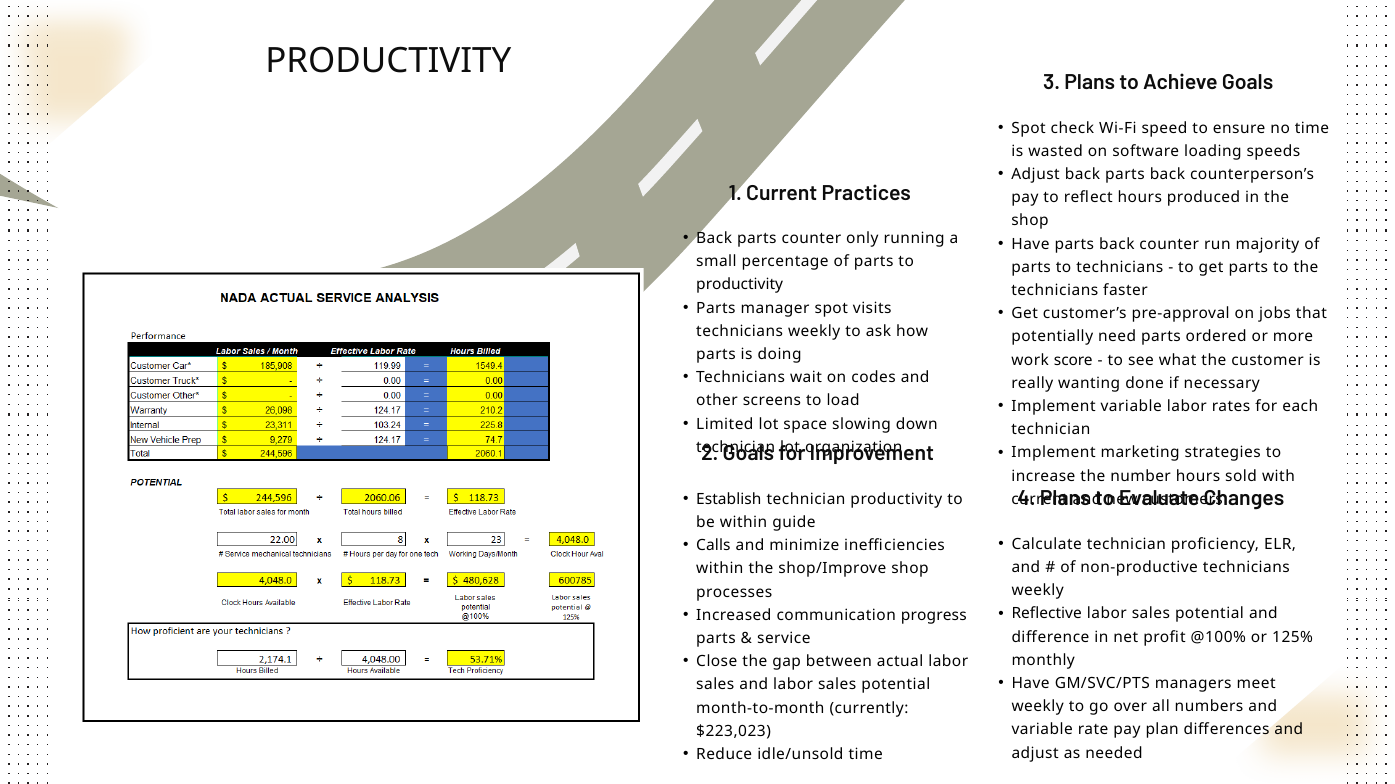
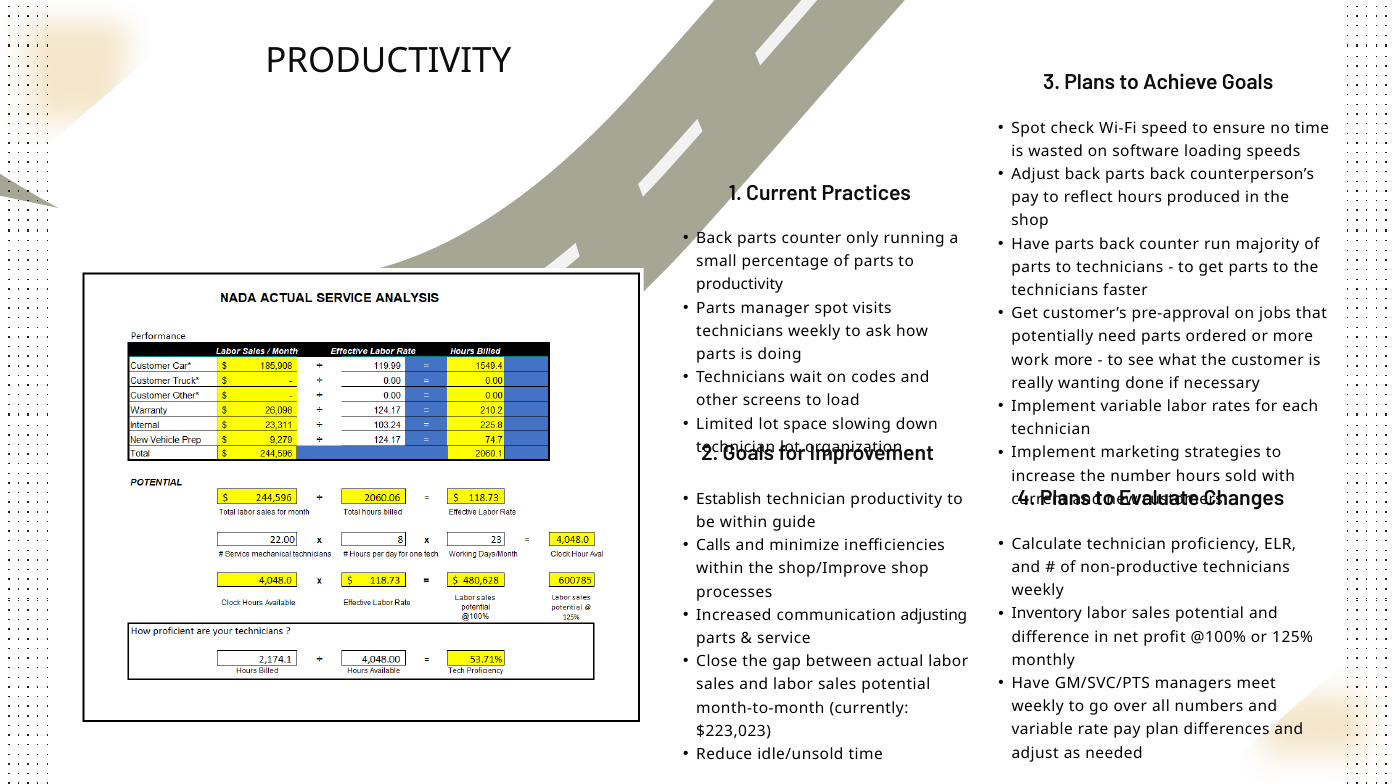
work score: score -> more
Reflective: Reflective -> Inventory
progress: progress -> adjusting
